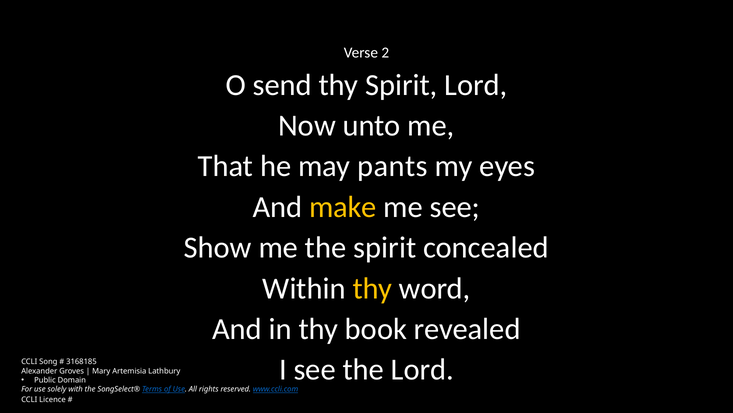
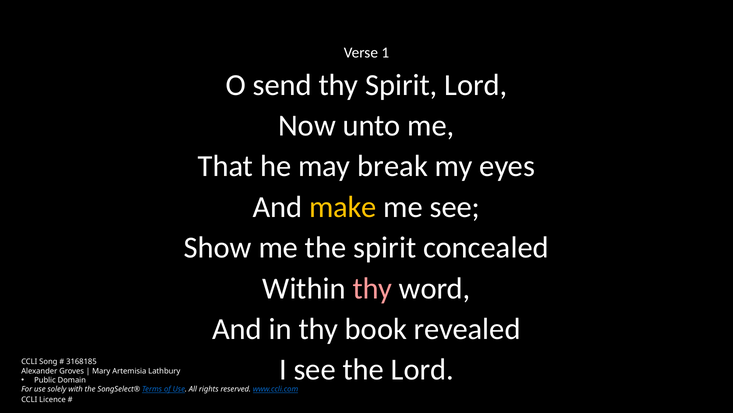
2: 2 -> 1
pants: pants -> break
thy at (372, 288) colour: yellow -> pink
